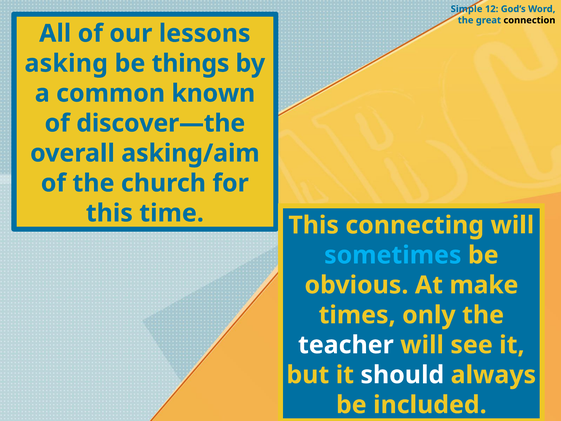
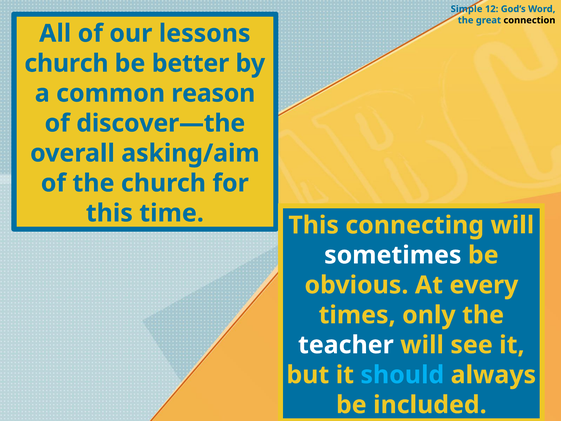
asking at (66, 63): asking -> church
things: things -> better
known: known -> reason
sometimes colour: light blue -> white
make: make -> every
should colour: white -> light blue
